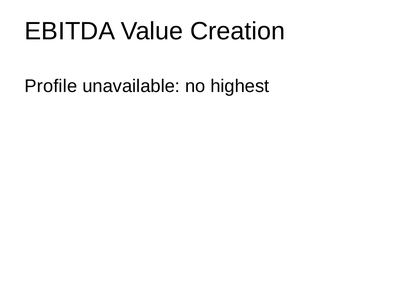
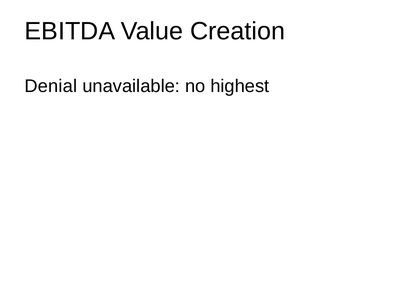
Profile: Profile -> Denial
